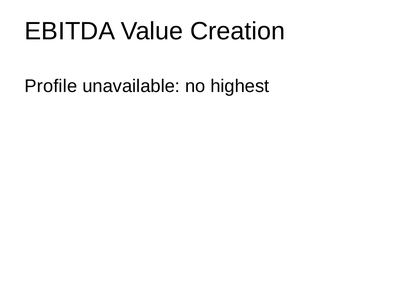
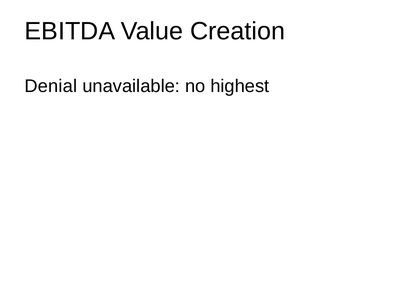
Profile: Profile -> Denial
